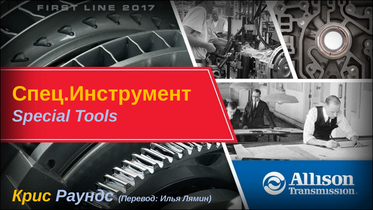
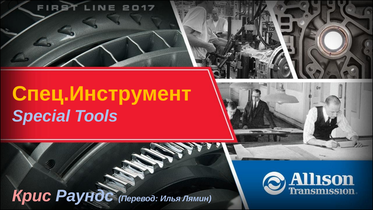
Крис colour: yellow -> pink
